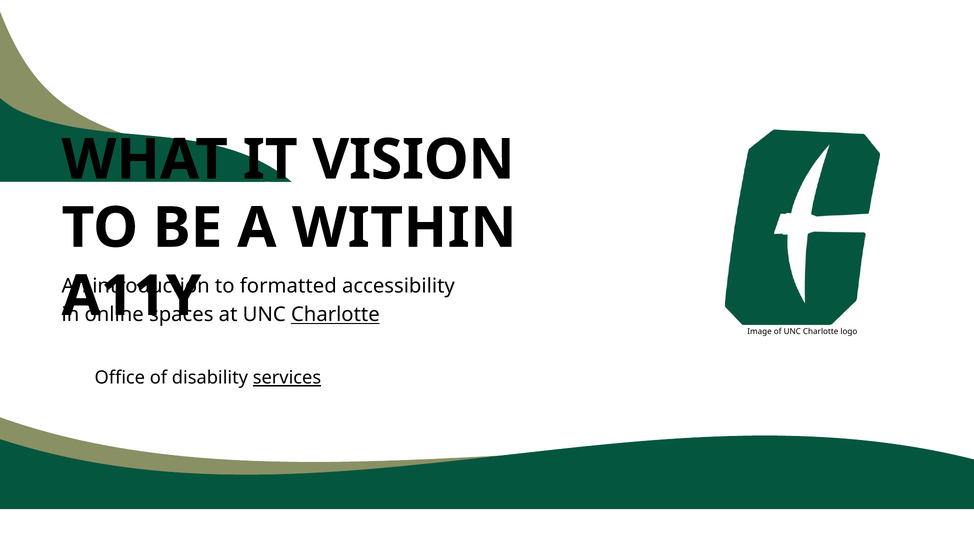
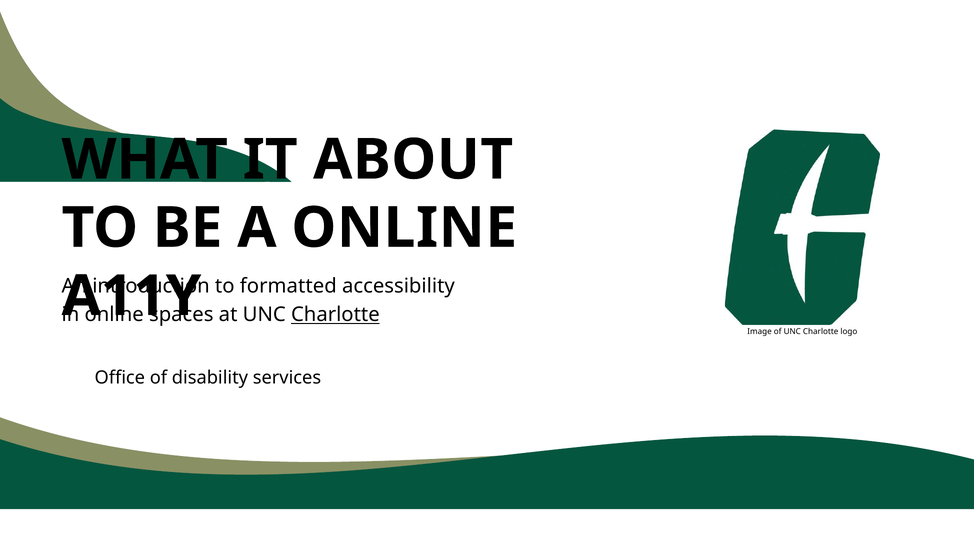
VISION: VISION -> ABOUT
A WITHIN: WITHIN -> ONLINE
services underline: present -> none
